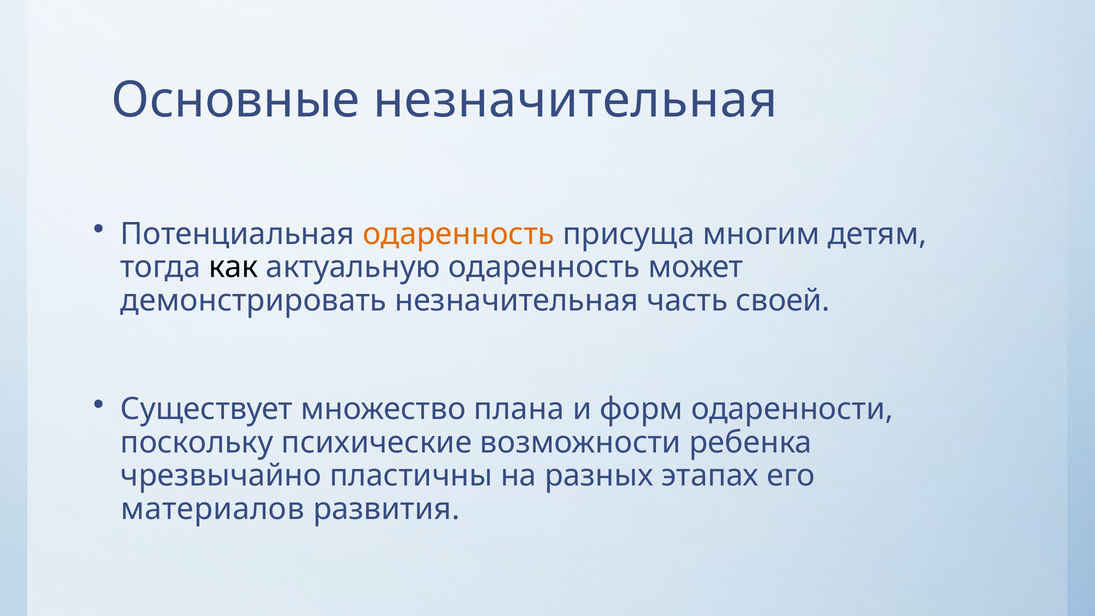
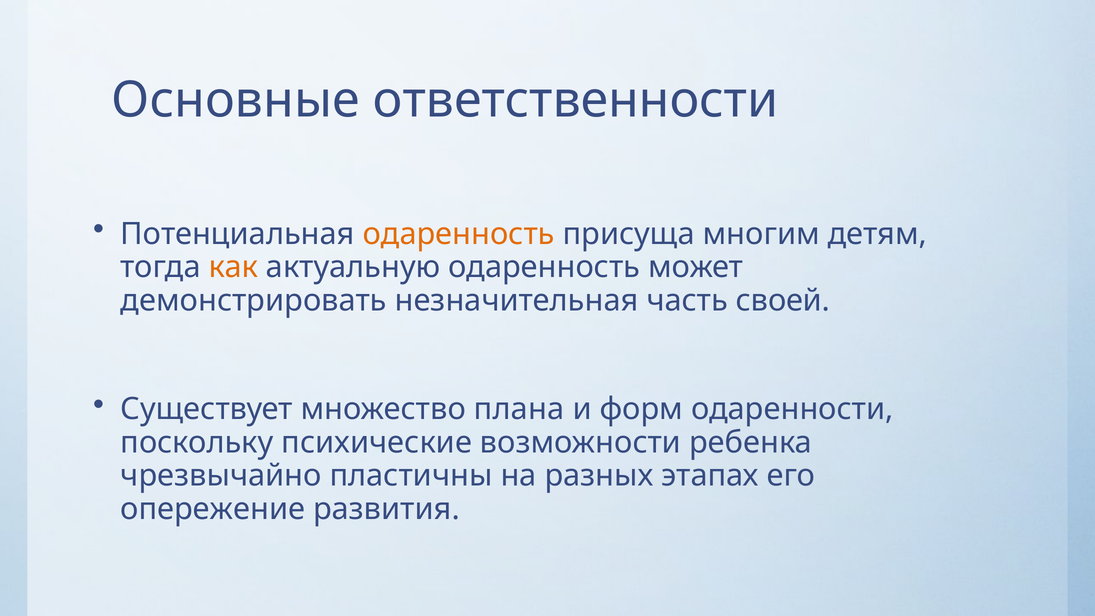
Основные незначительная: незначительная -> ответственности
как colour: black -> orange
материалов: материалов -> опережение
